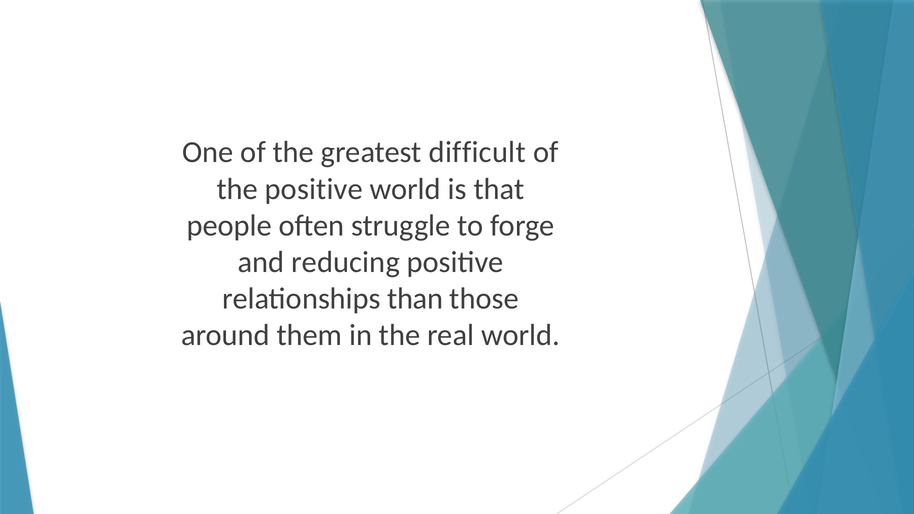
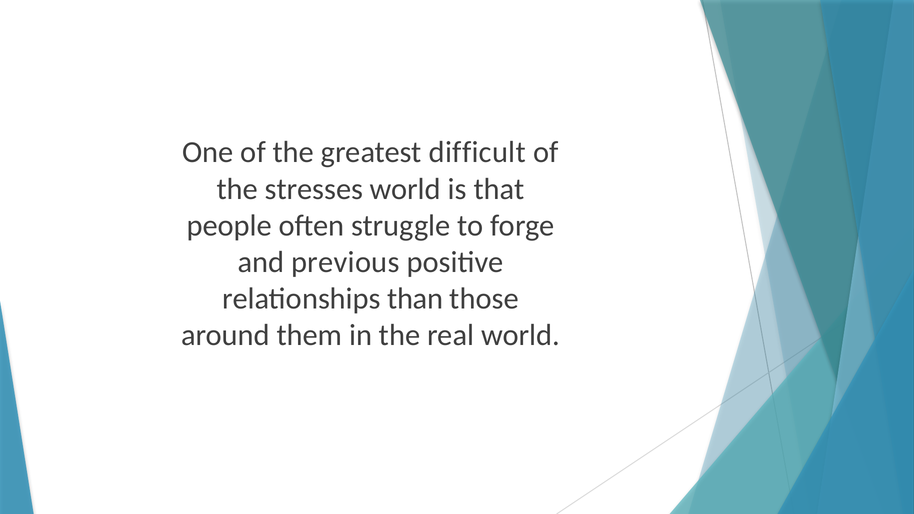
the positive: positive -> stresses
reducing: reducing -> previous
